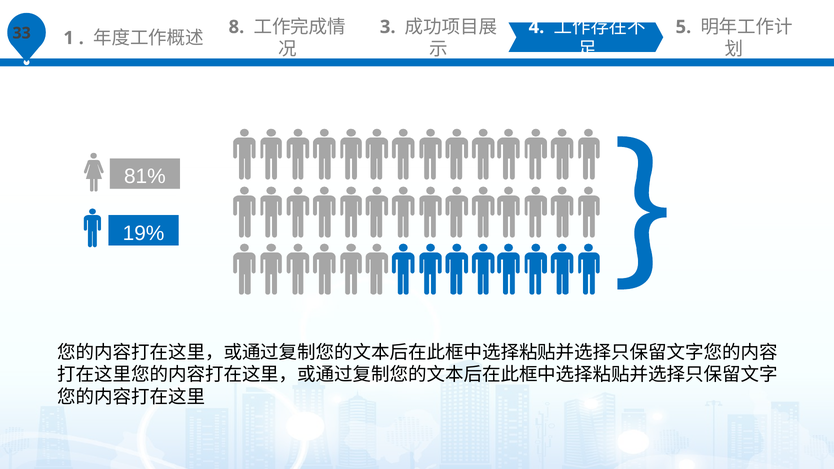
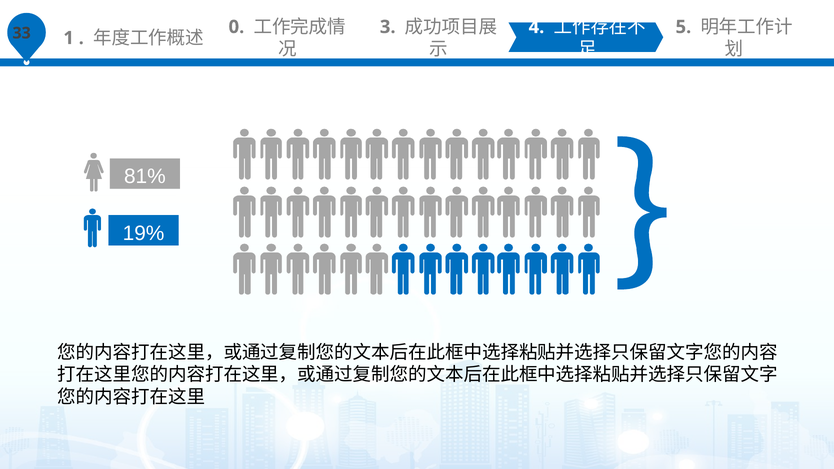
8: 8 -> 0
